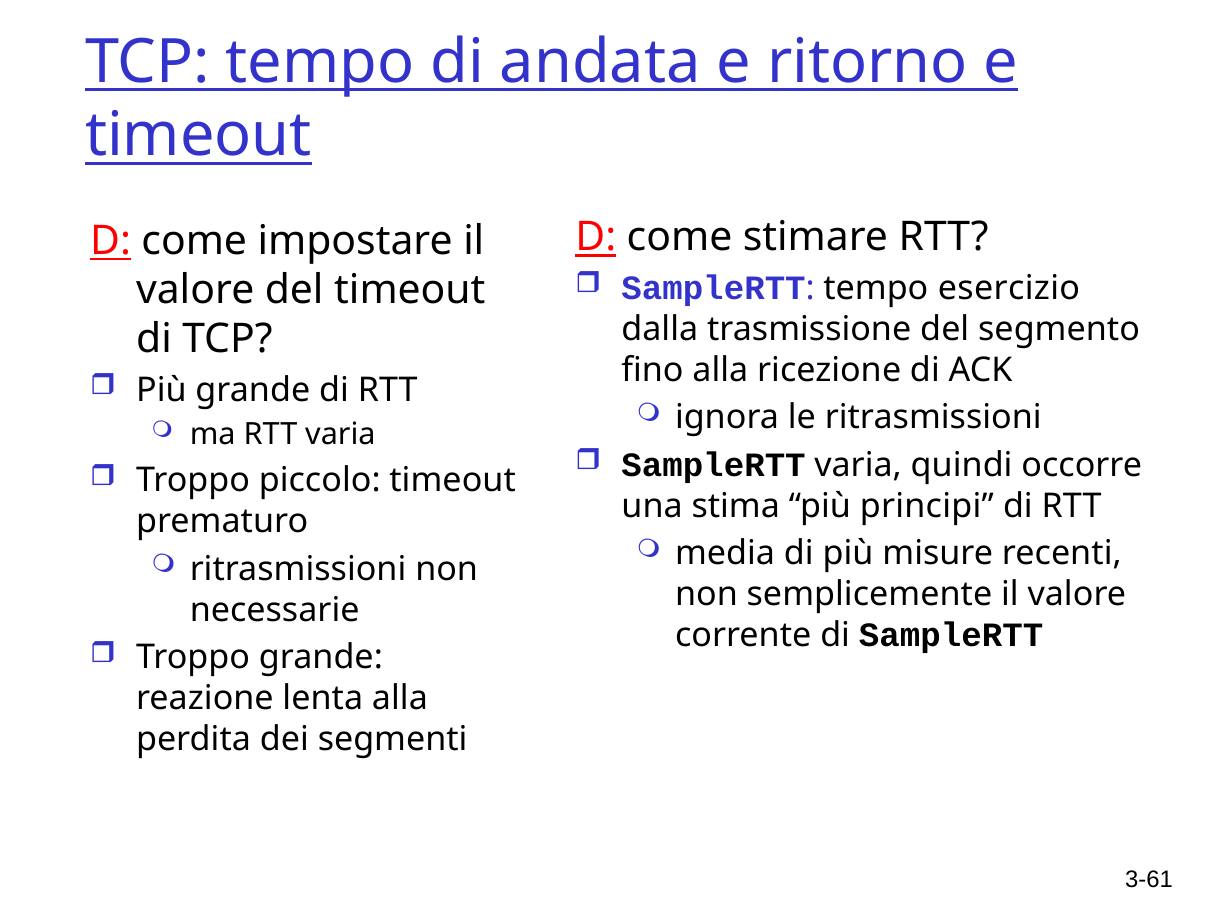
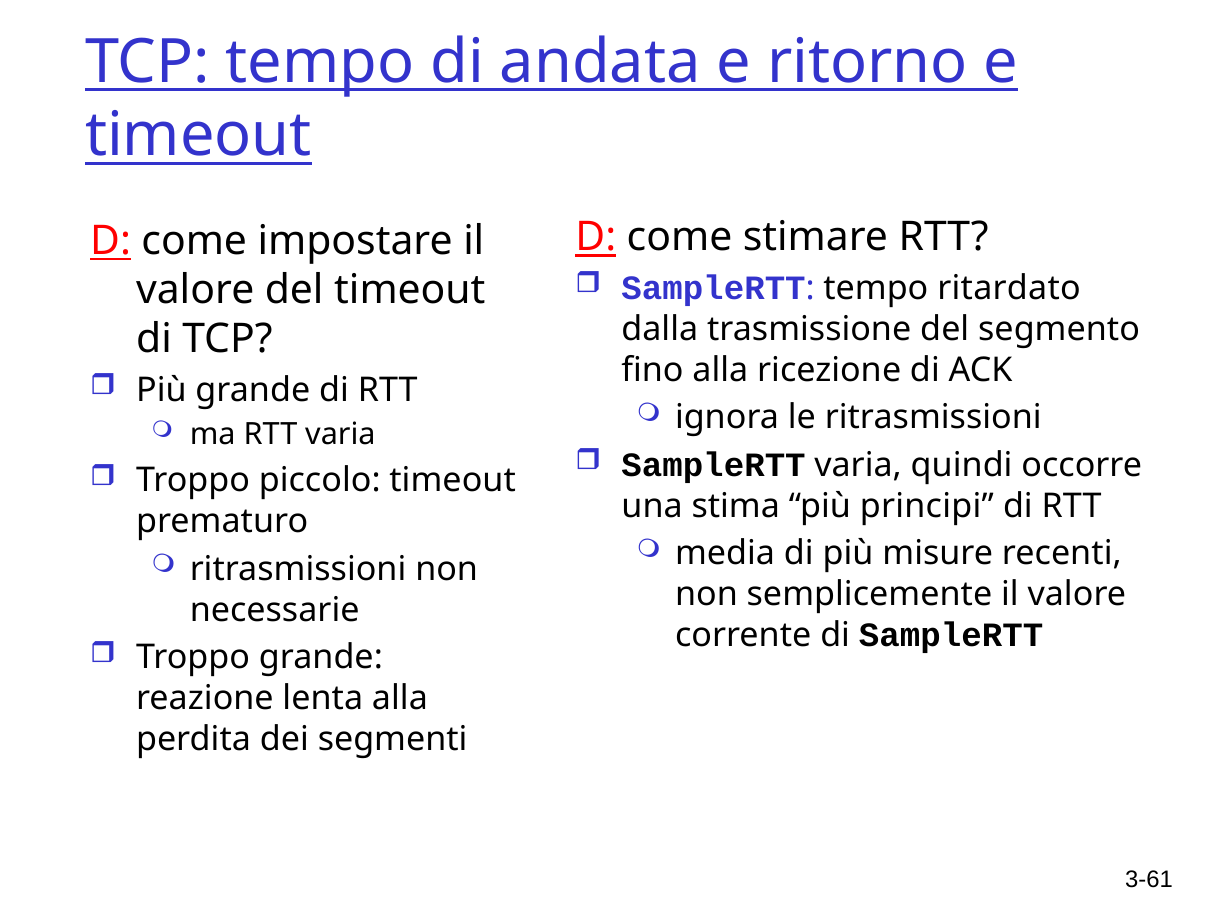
esercizio: esercizio -> ritardato
